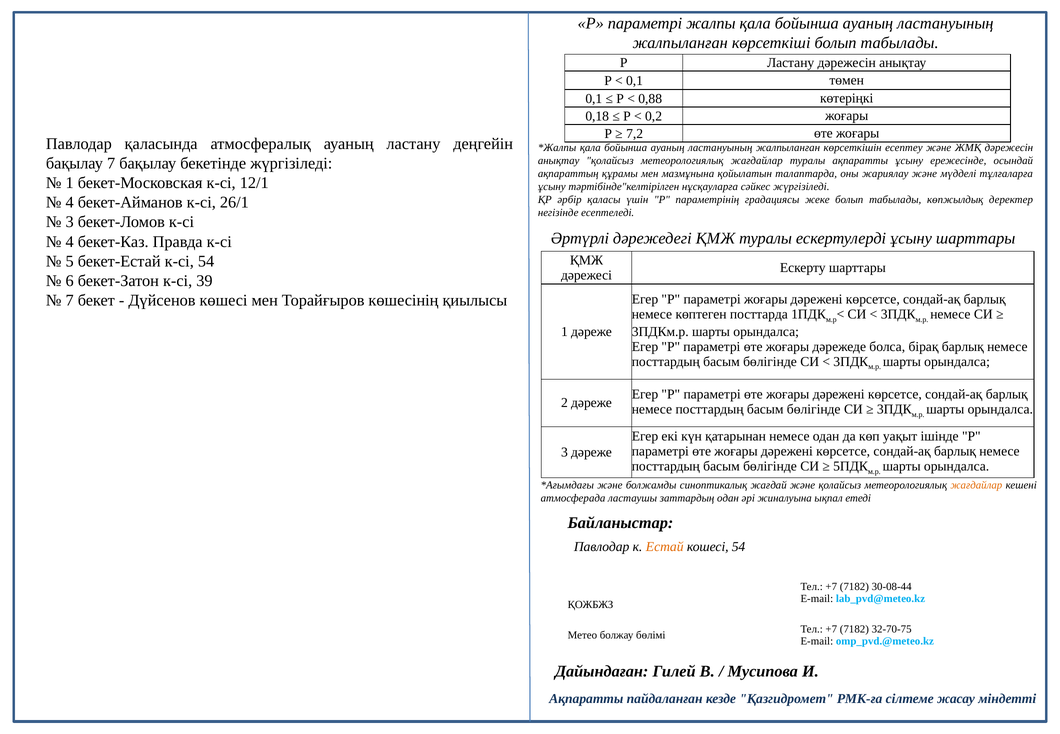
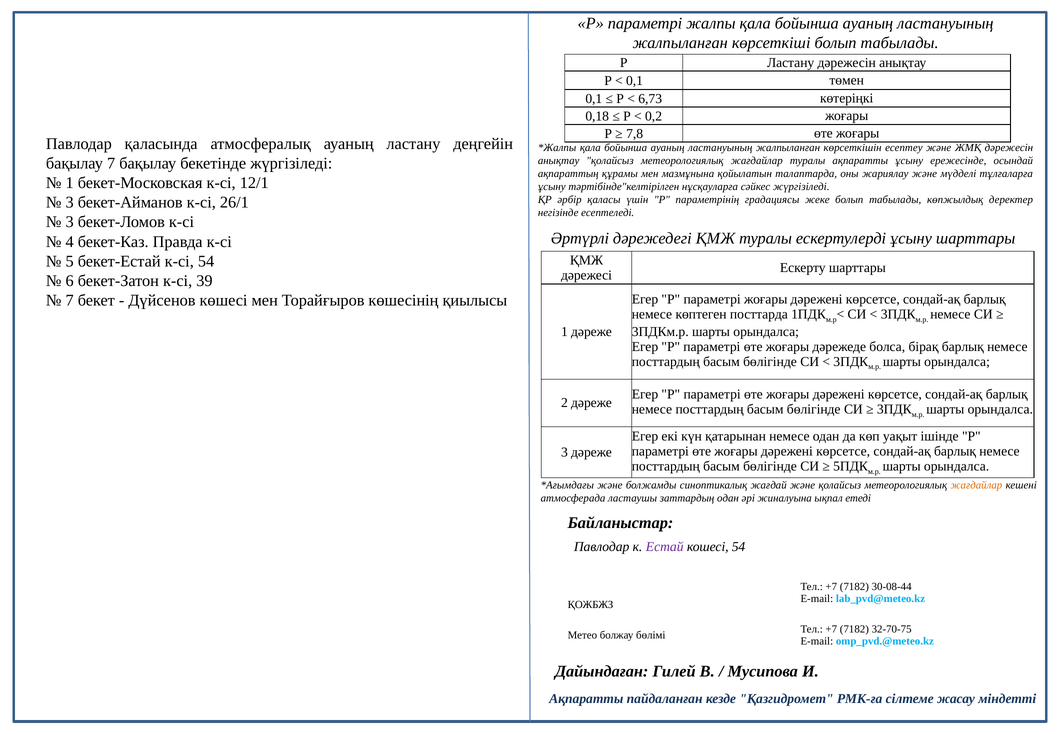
0,88: 0,88 -> 6,73
7,2: 7,2 -> 7,8
4 at (70, 202): 4 -> 3
Естай colour: orange -> purple
